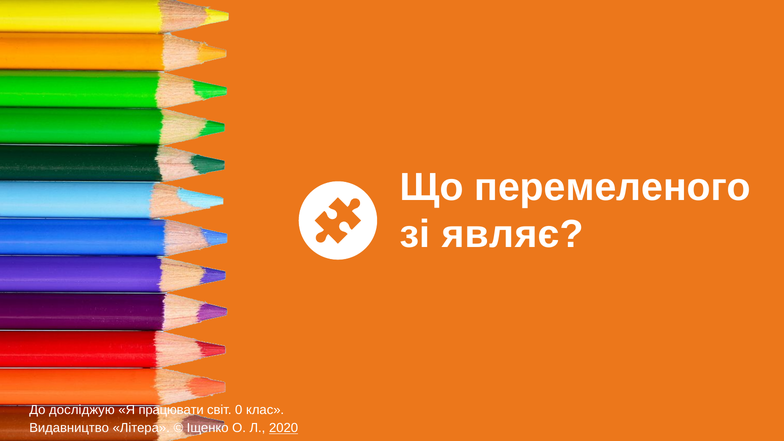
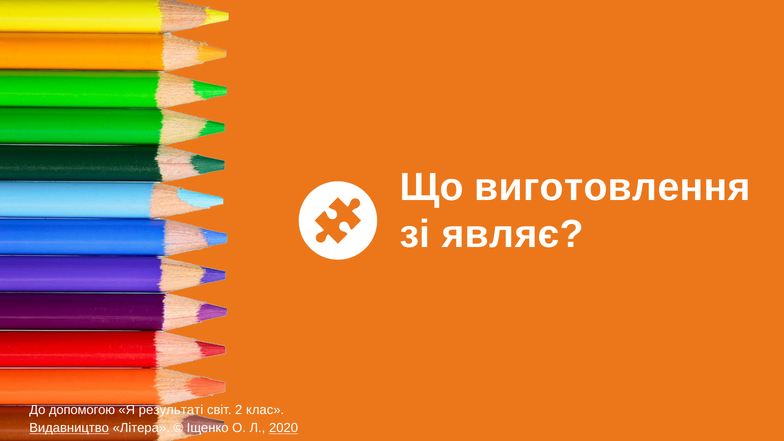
перемеленого: перемеленого -> виготовлення
досліджую: досліджую -> допомогою
працювати: працювати -> результаті
0: 0 -> 2
Видавництво underline: none -> present
